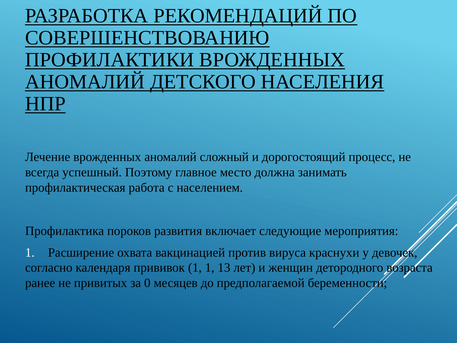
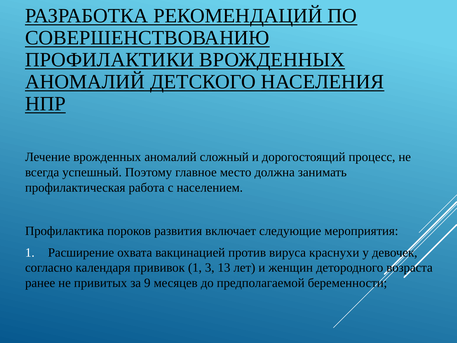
1 1: 1 -> 3
0: 0 -> 9
